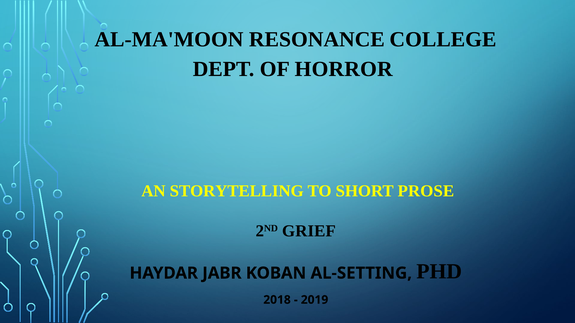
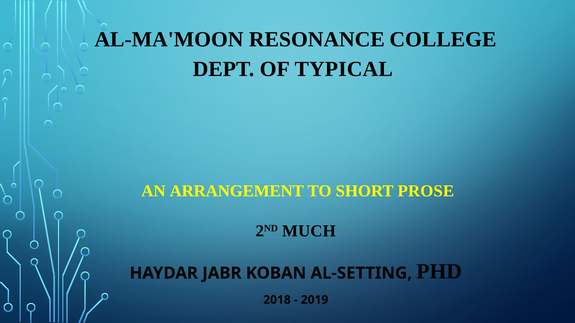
HORROR: HORROR -> TYPICAL
STORYTELLING: STORYTELLING -> ARRANGEMENT
GRIEF: GRIEF -> MUCH
